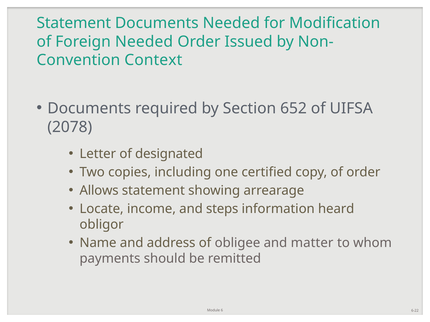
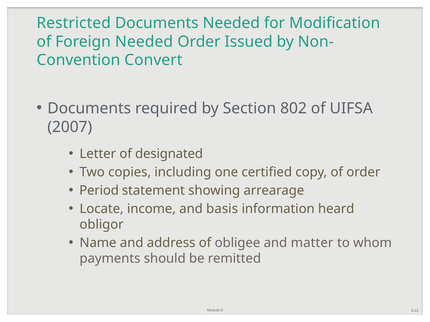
Statement at (74, 23): Statement -> Restricted
Context: Context -> Convert
652: 652 -> 802
2078: 2078 -> 2007
Allows: Allows -> Period
steps: steps -> basis
